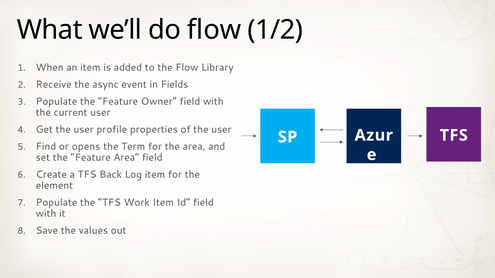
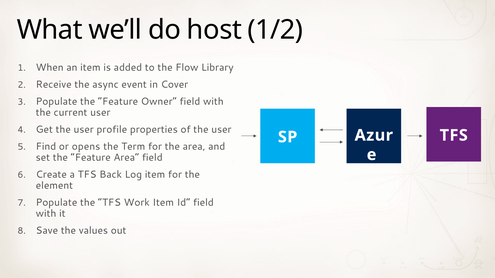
do flow: flow -> host
Fields: Fields -> Cover
